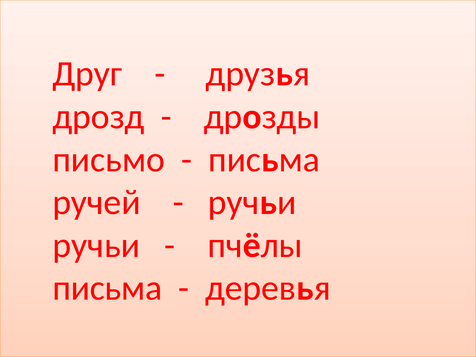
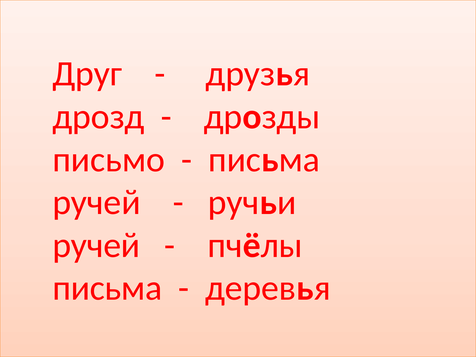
ручьи at (96, 245): ручьи -> ручей
